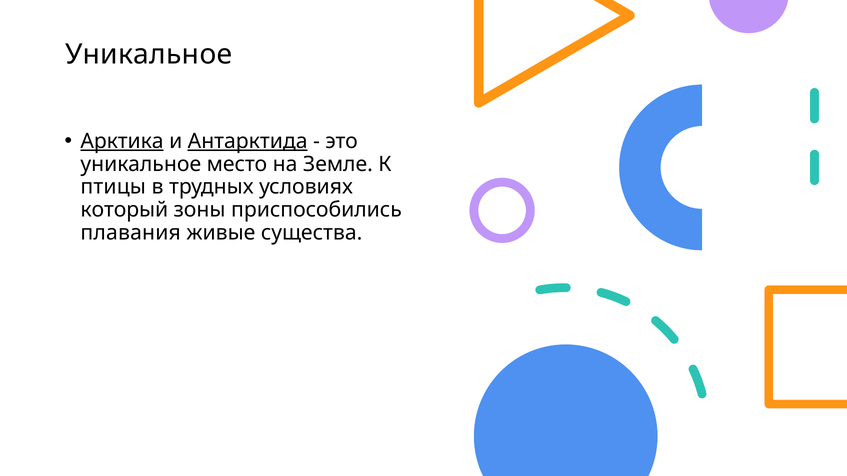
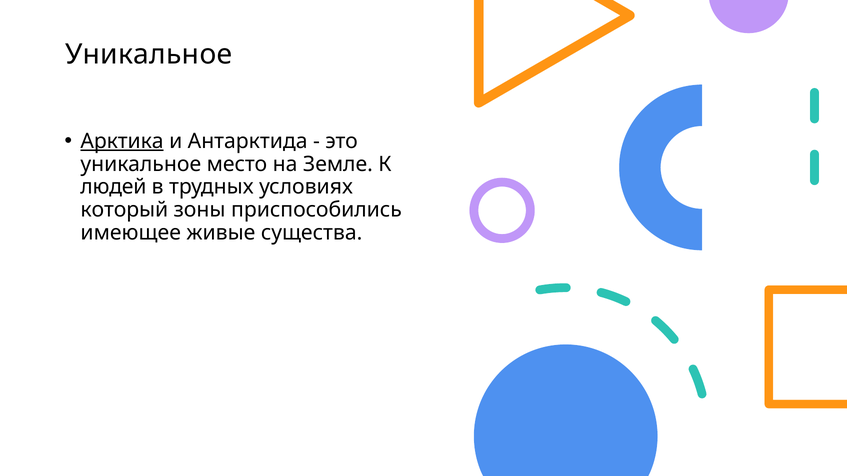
Антарктида underline: present -> none
птицы: птицы -> людей
плавания: плавания -> имеющее
